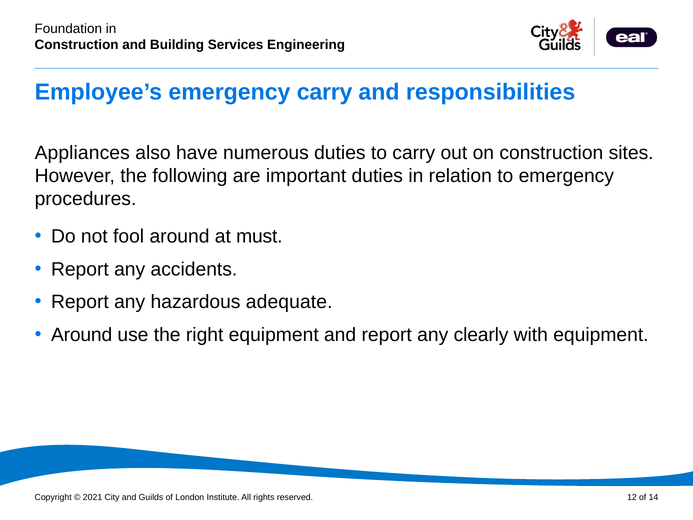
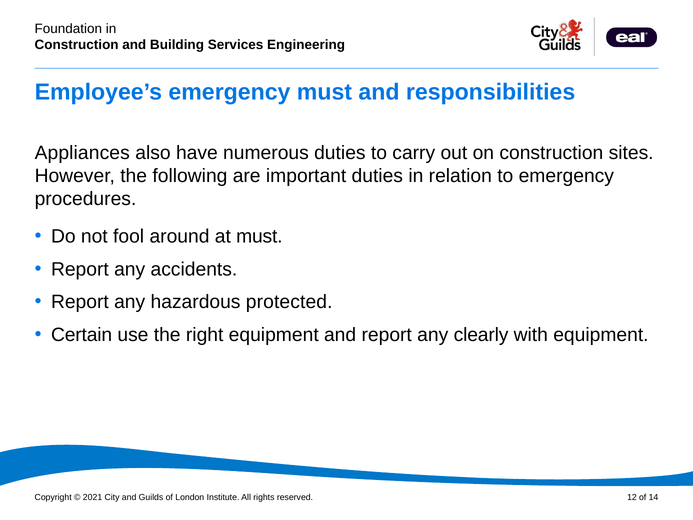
emergency carry: carry -> must
adequate: adequate -> protected
Around at (82, 335): Around -> Certain
